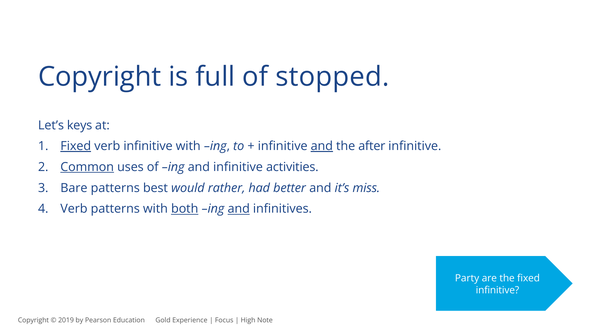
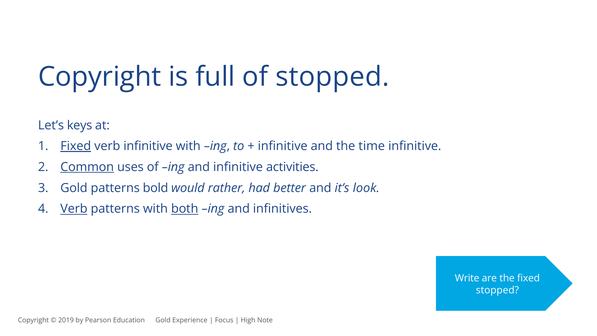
and at (322, 146) underline: present -> none
after: after -> time
Bare at (74, 188): Bare -> Gold
best: best -> bold
miss: miss -> look
Verb at (74, 209) underline: none -> present
and at (239, 209) underline: present -> none
Party: Party -> Write
infinitive at (497, 290): infinitive -> stopped
